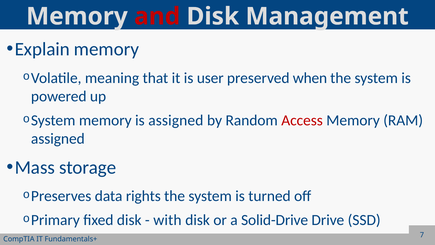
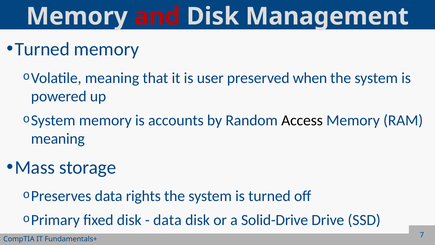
Explain at (42, 49): Explain -> Turned
is assigned: assigned -> accounts
Access colour: red -> black
assigned at (58, 139): assigned -> meaning
with at (167, 220): with -> data
